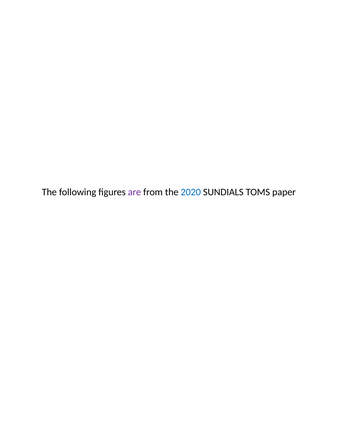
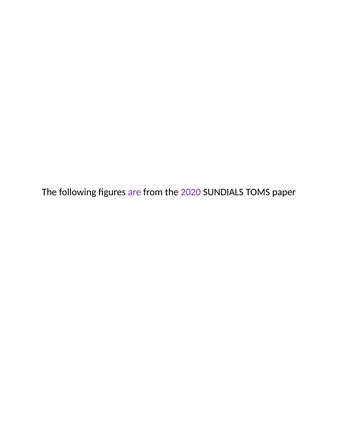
2020 colour: blue -> purple
